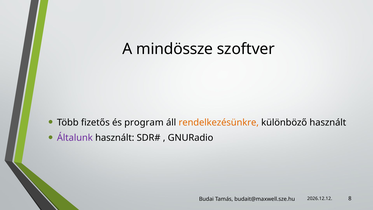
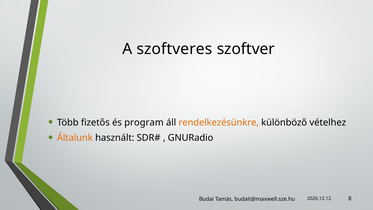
mindössze: mindössze -> szoftveres
különböző használt: használt -> vételhez
Általunk colour: purple -> orange
